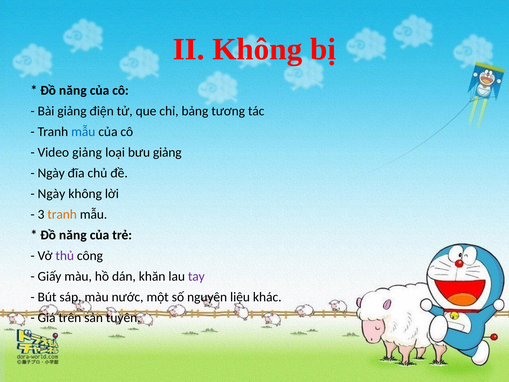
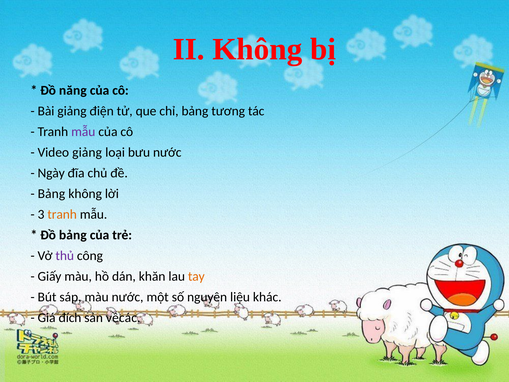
mẫu at (83, 132) colour: blue -> purple
bưu giảng: giảng -> nước
Ngày at (51, 194): Ngày -> Bảng
năng at (73, 235): năng -> bảng
tay colour: purple -> orange
trên: trên -> đích
tuyên: tuyên -> vềcác
